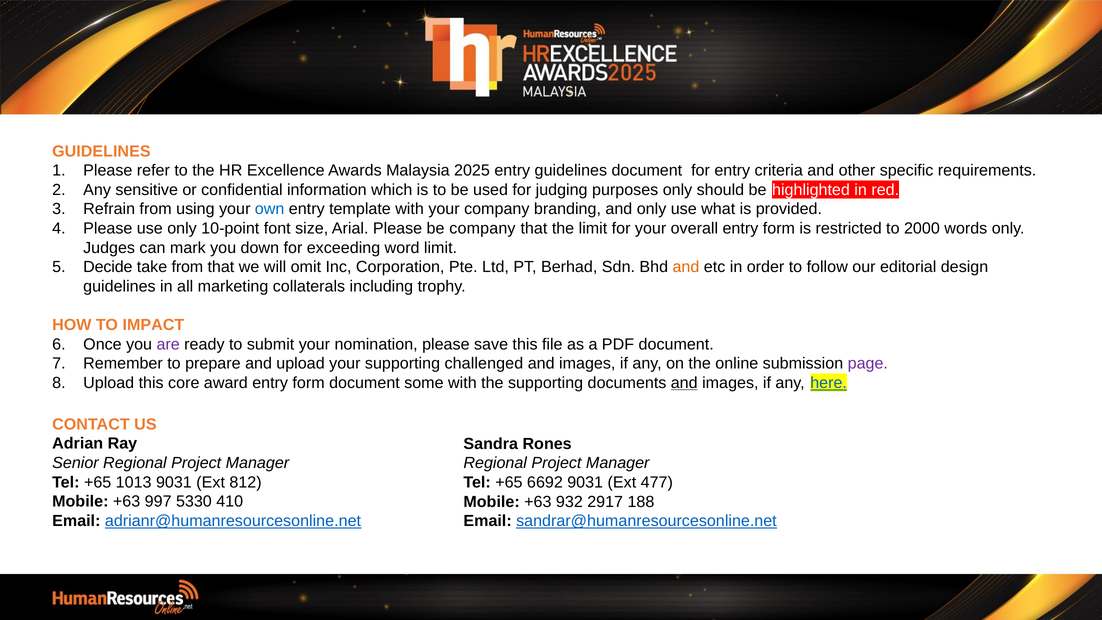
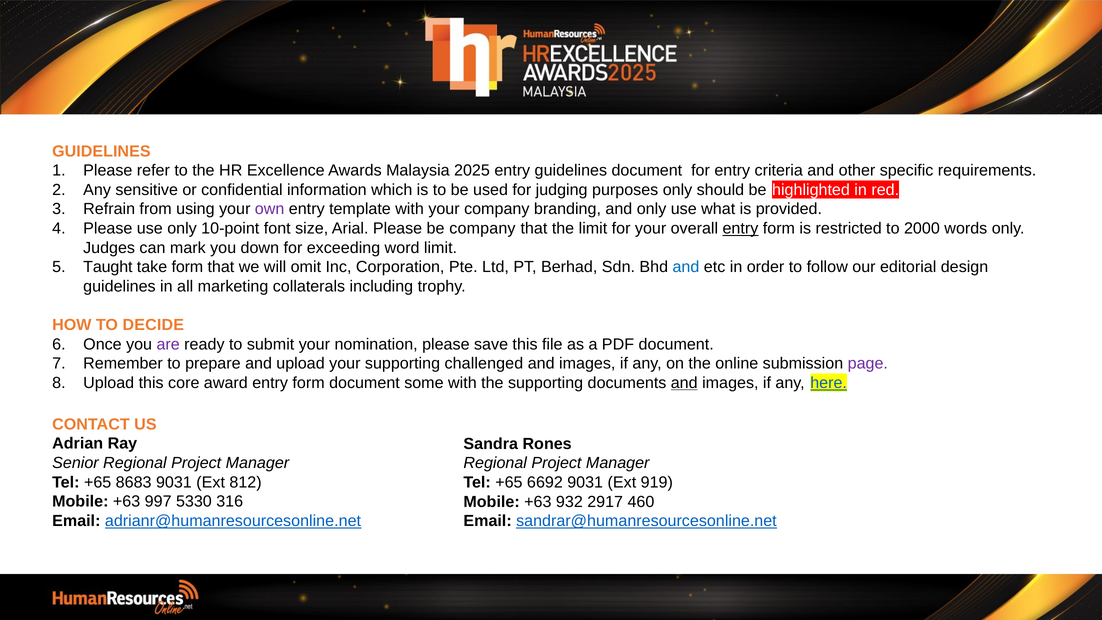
own colour: blue -> purple
entry at (740, 228) underline: none -> present
Decide: Decide -> Taught
take from: from -> form
and at (686, 267) colour: orange -> blue
IMPACT: IMPACT -> DECIDE
1013: 1013 -> 8683
477: 477 -> 919
410: 410 -> 316
188: 188 -> 460
